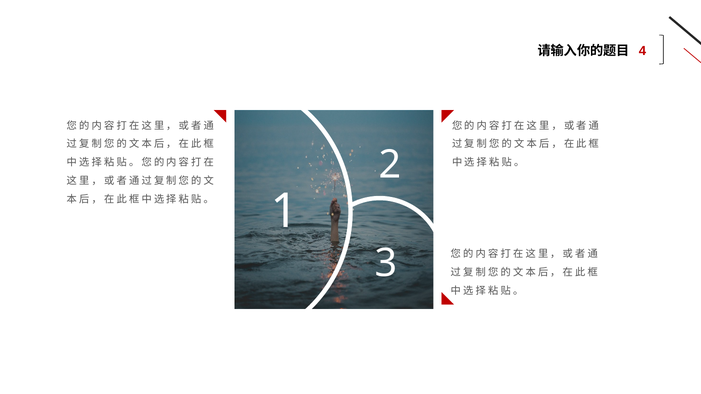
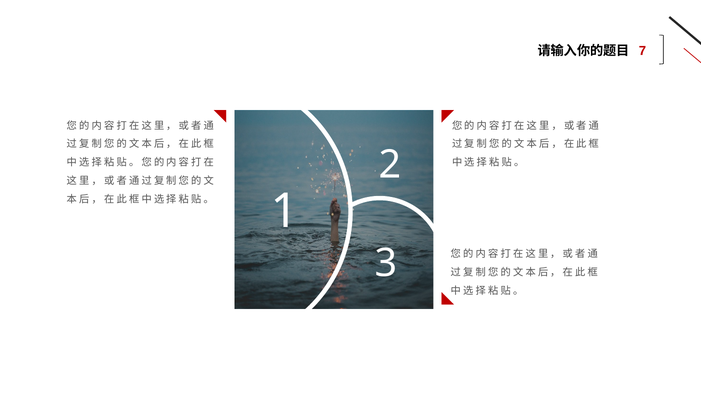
4: 4 -> 7
